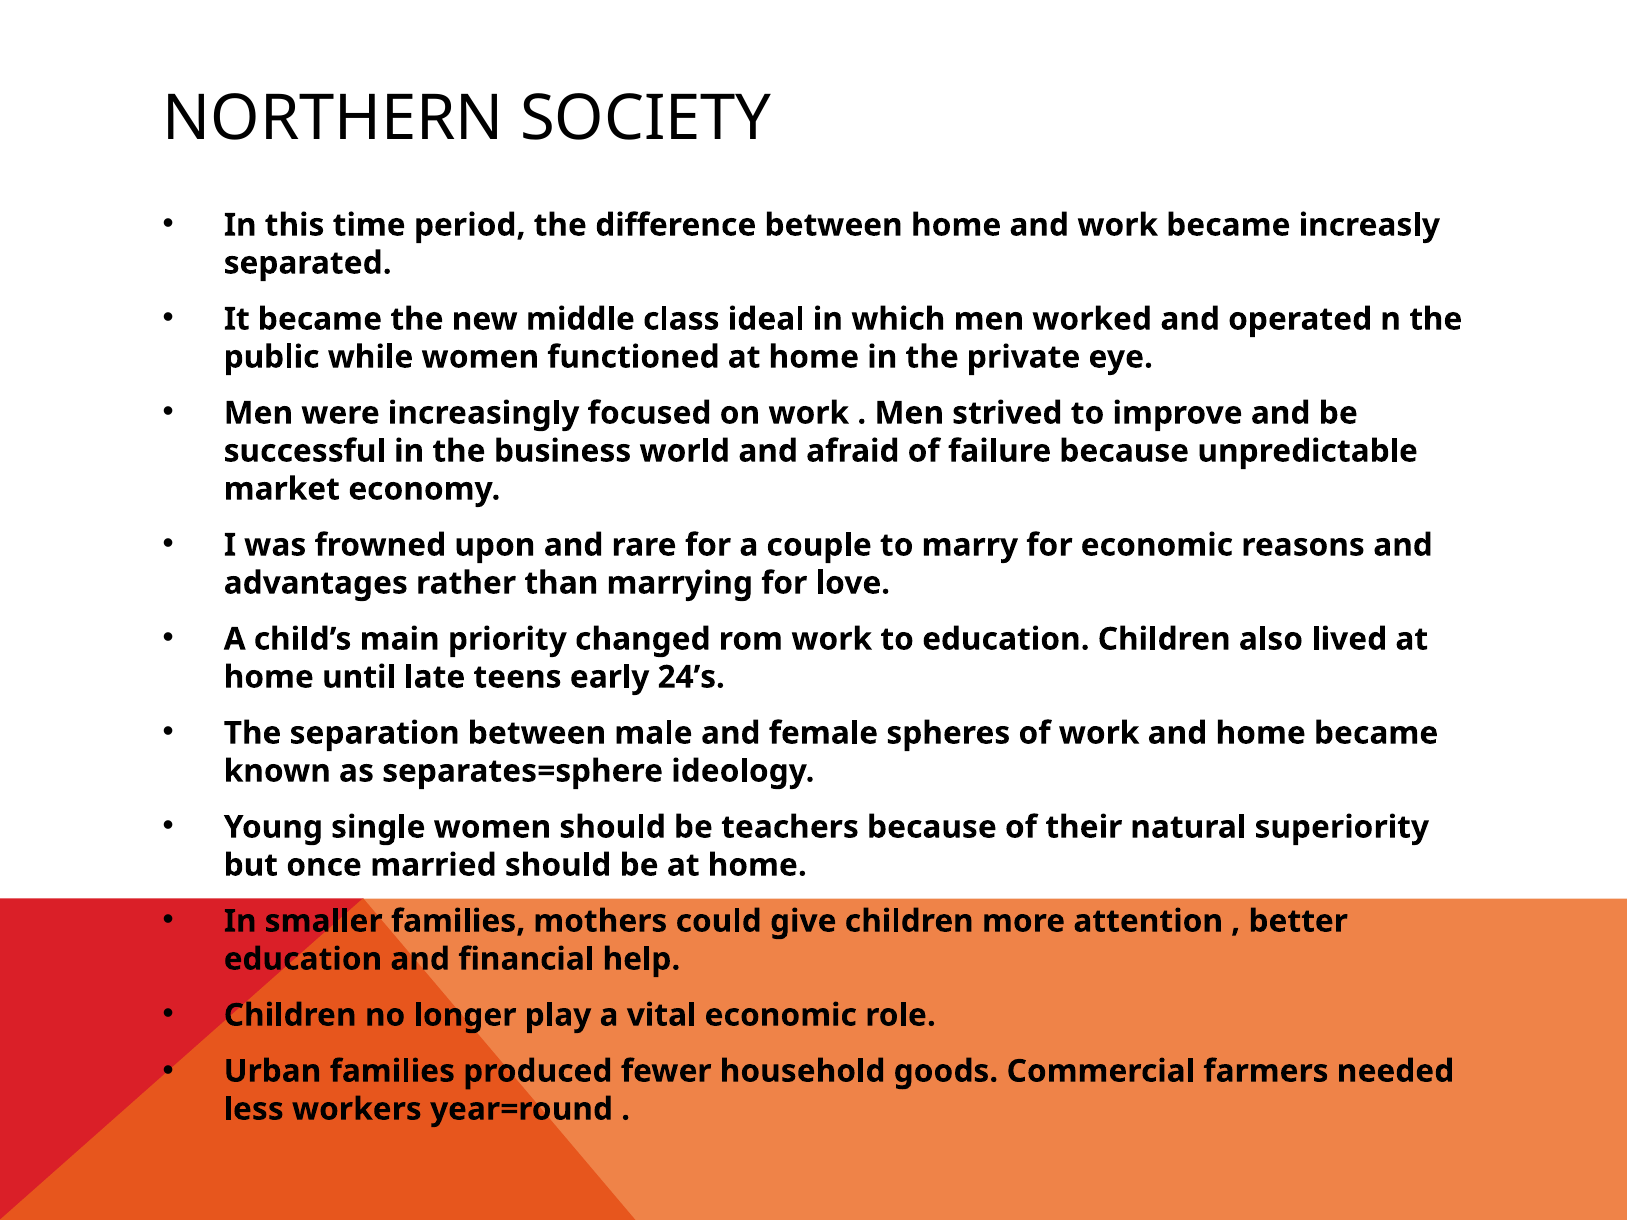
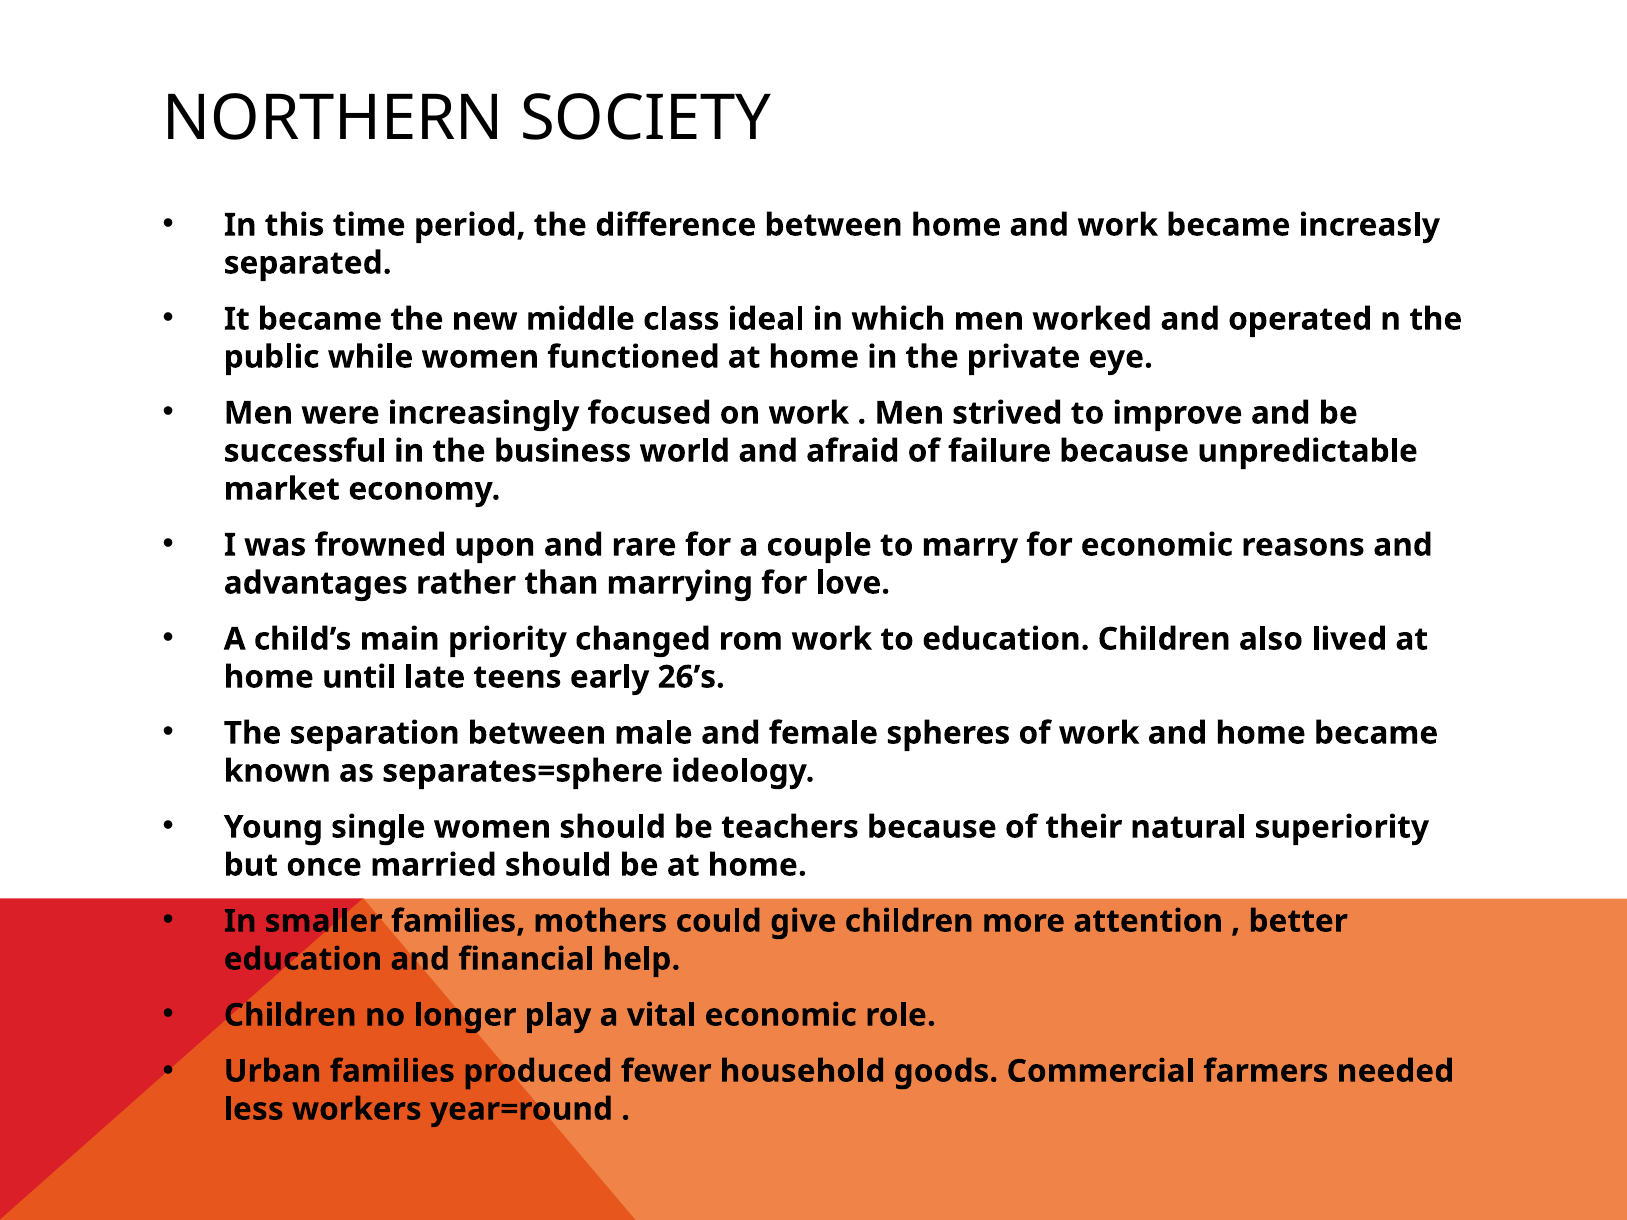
24’s: 24’s -> 26’s
